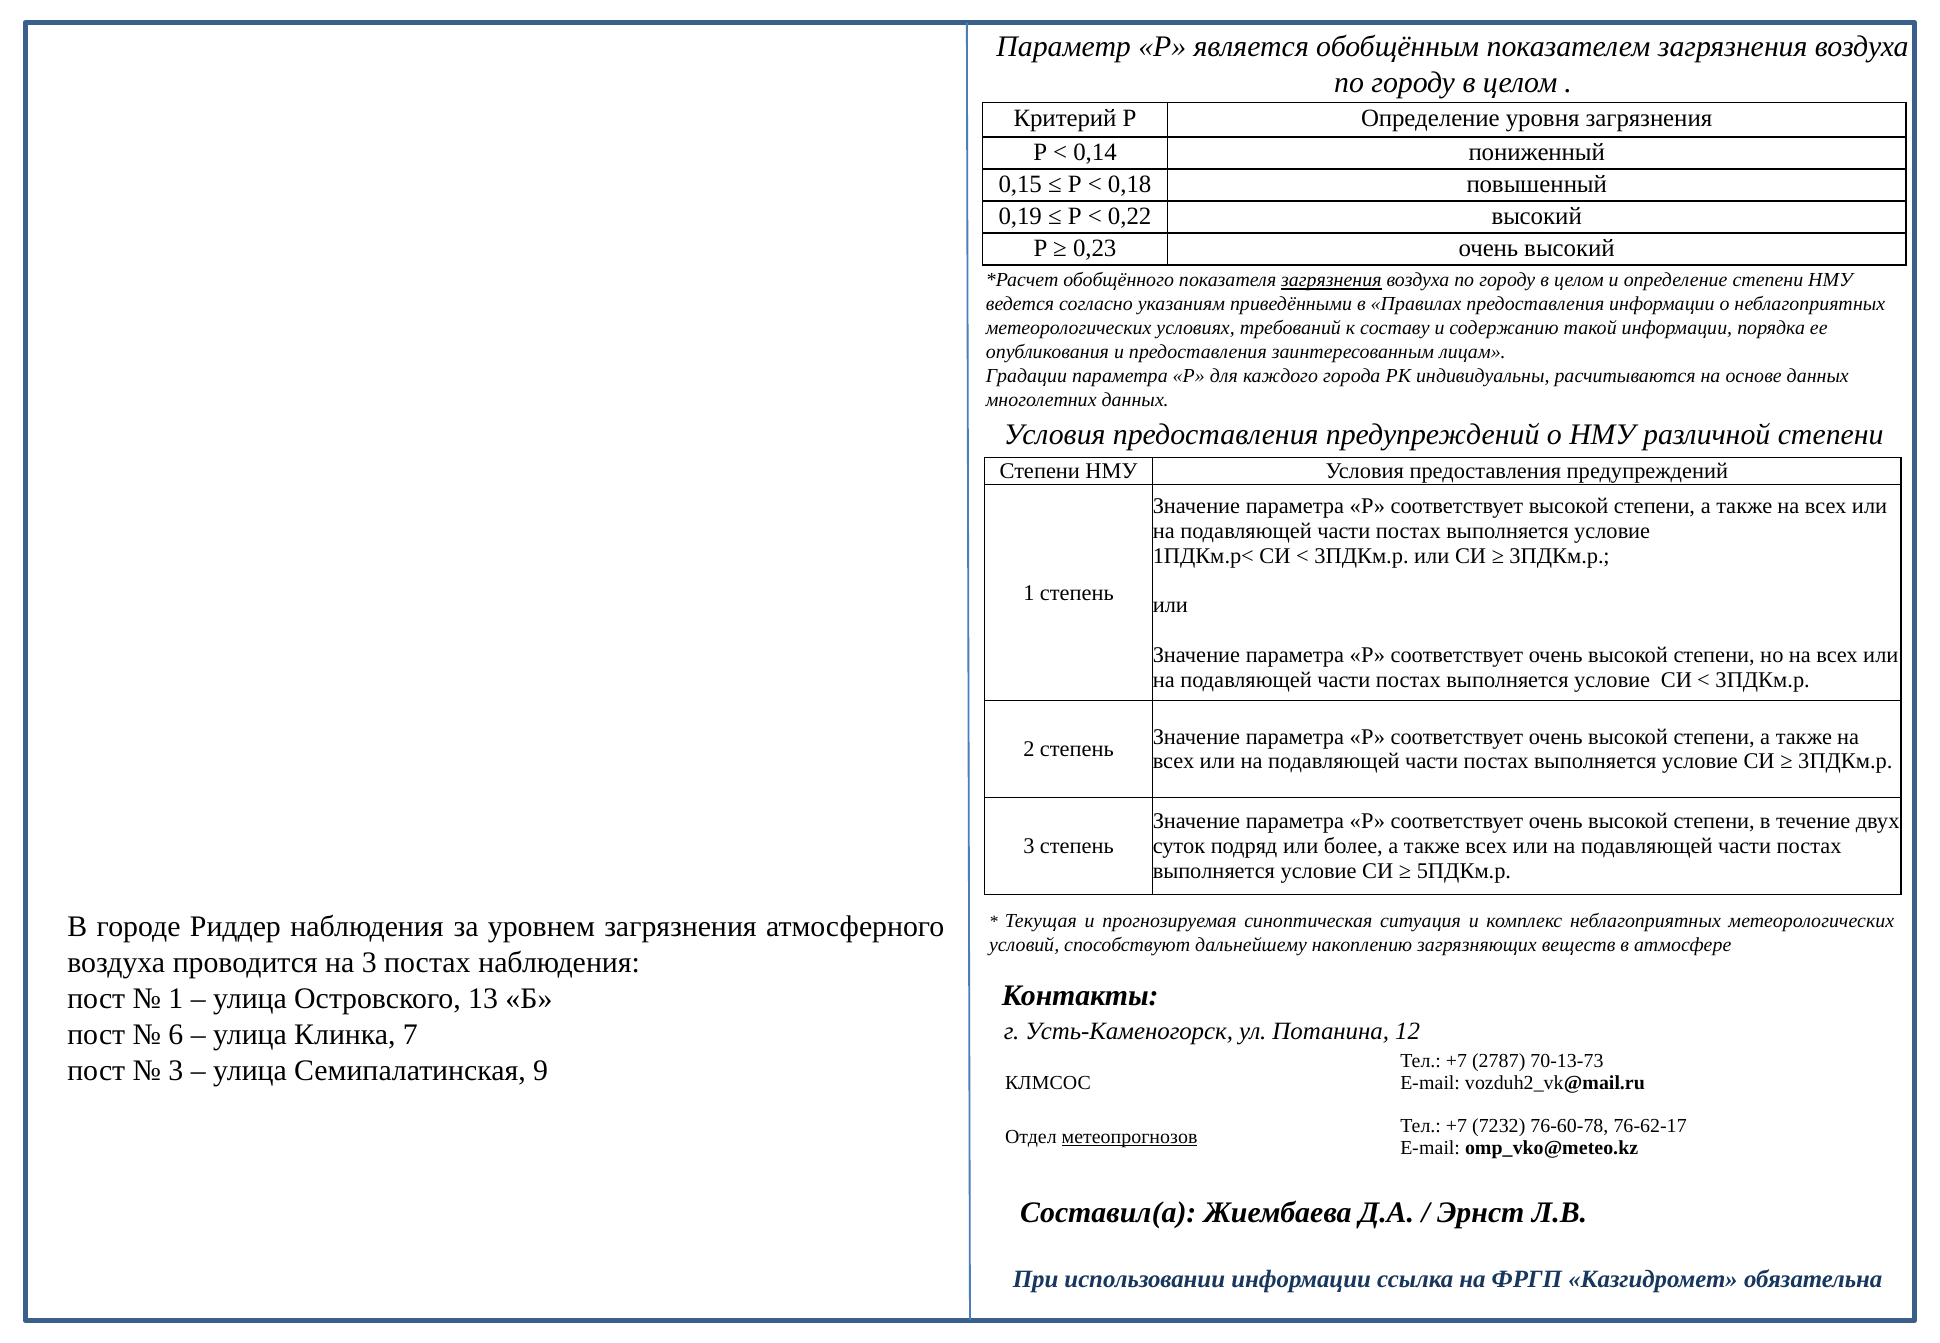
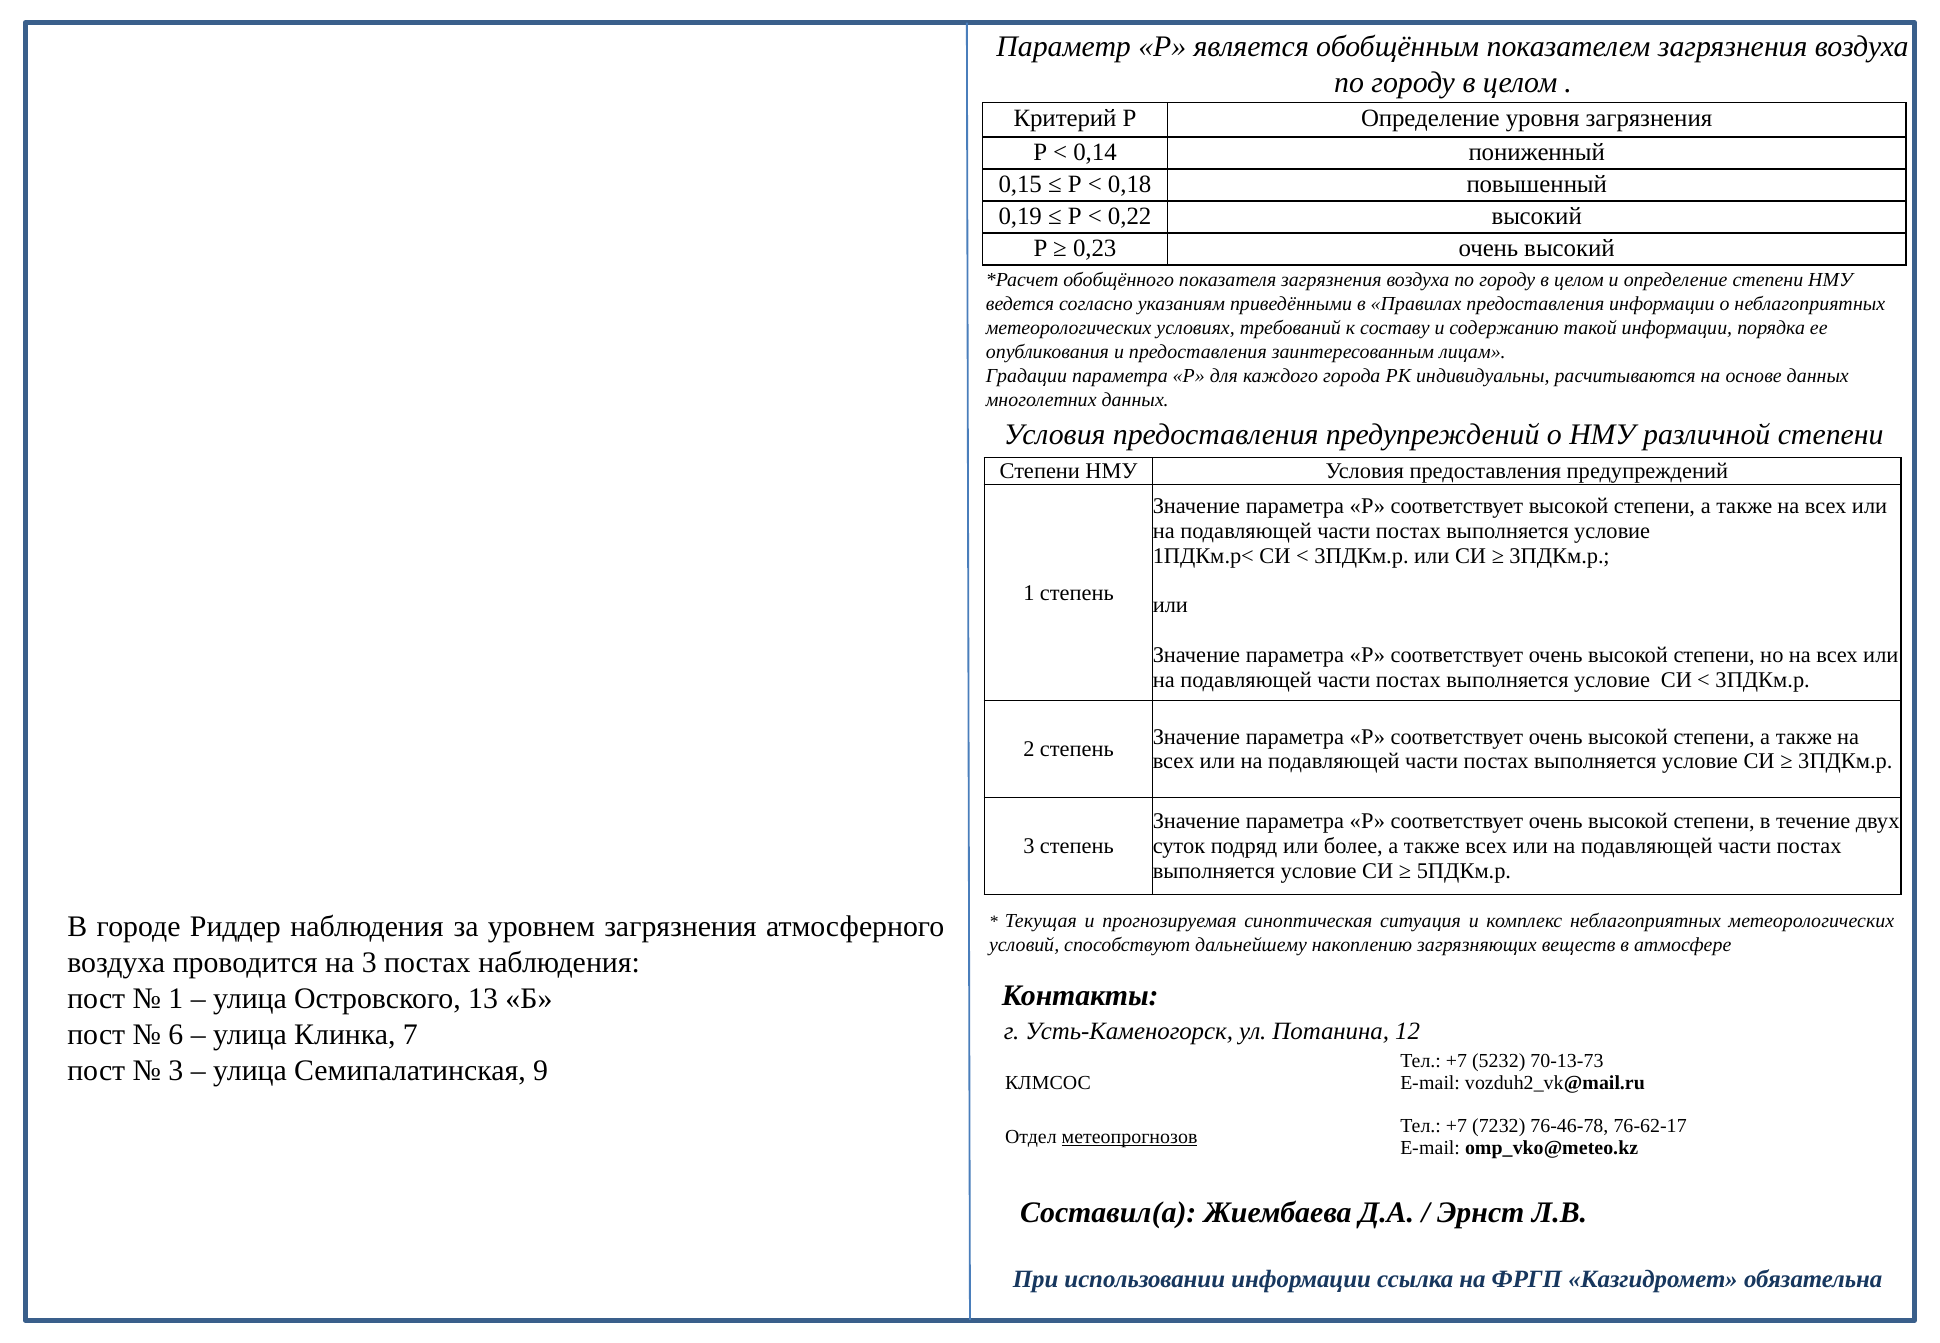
загрязнения at (1331, 280) underline: present -> none
2787: 2787 -> 5232
76-60-78: 76-60-78 -> 76-46-78
